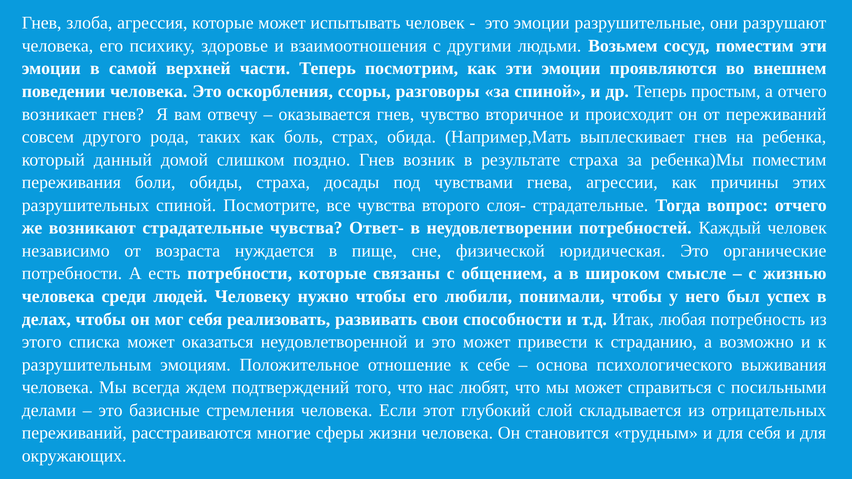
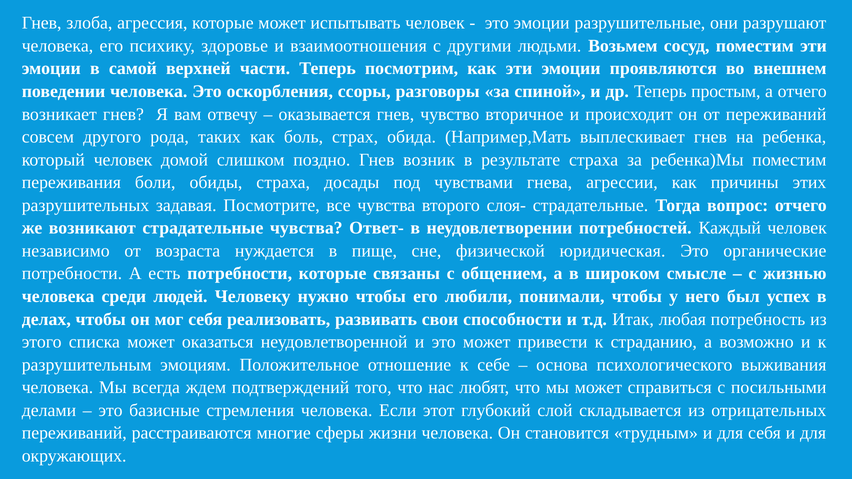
который данный: данный -> человек
разрушительных спиной: спиной -> задавая
